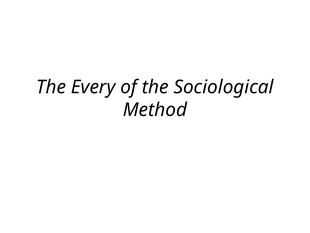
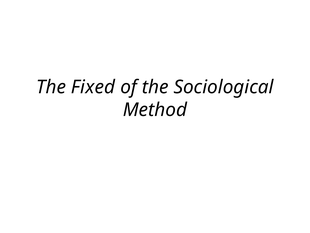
Every: Every -> Fixed
